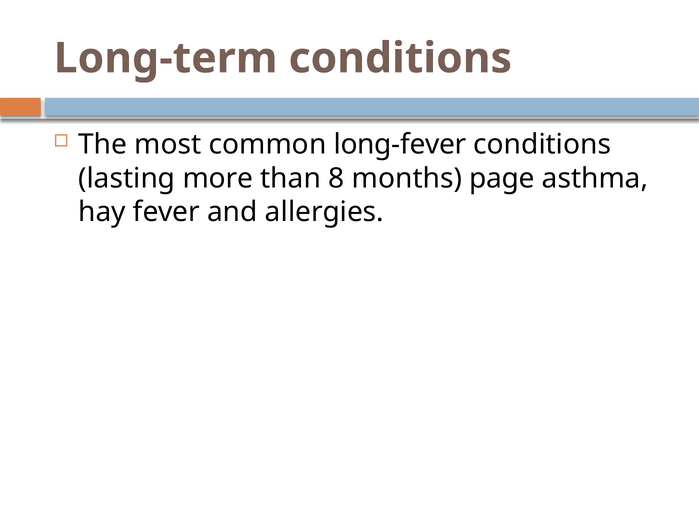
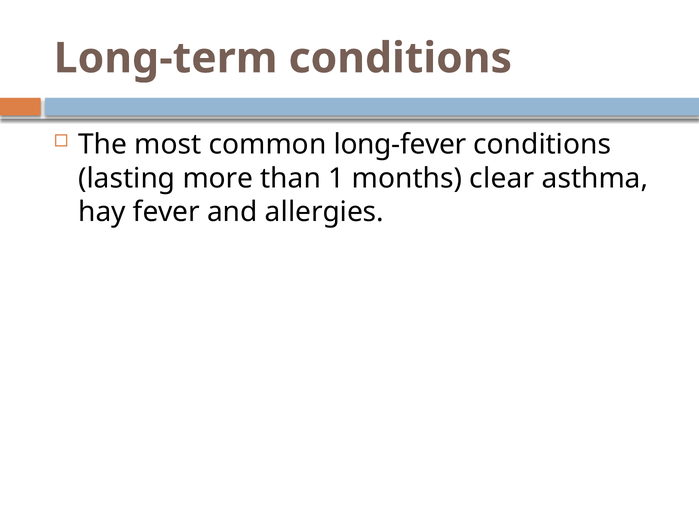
8: 8 -> 1
page: page -> clear
